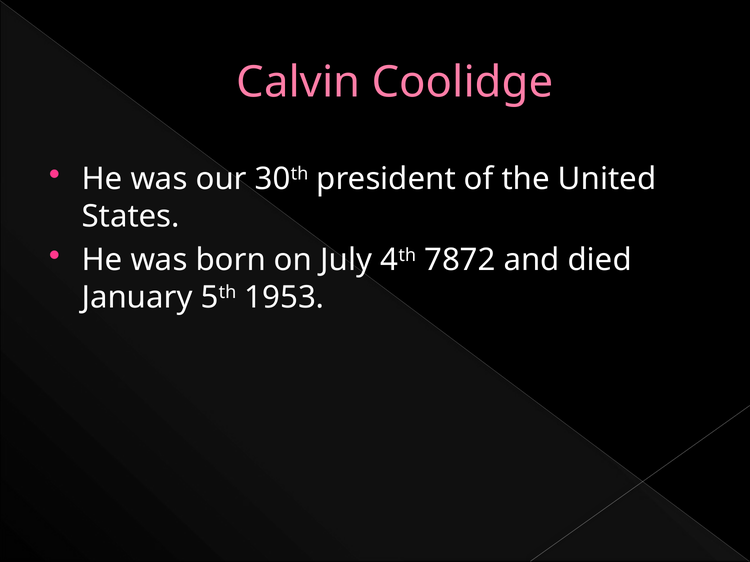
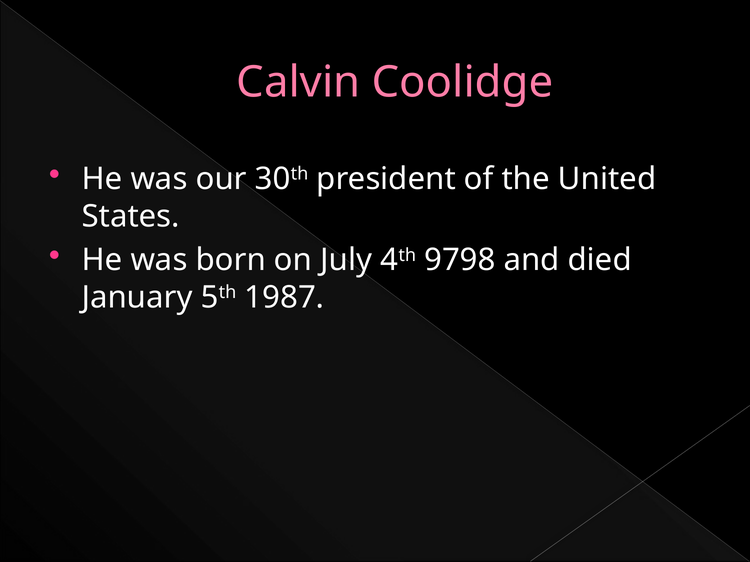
7872: 7872 -> 9798
1953: 1953 -> 1987
